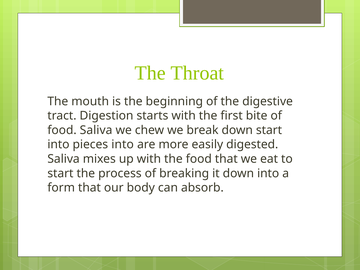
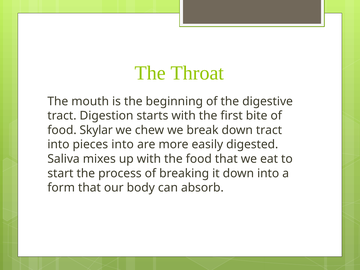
food Saliva: Saliva -> Skylar
down start: start -> tract
